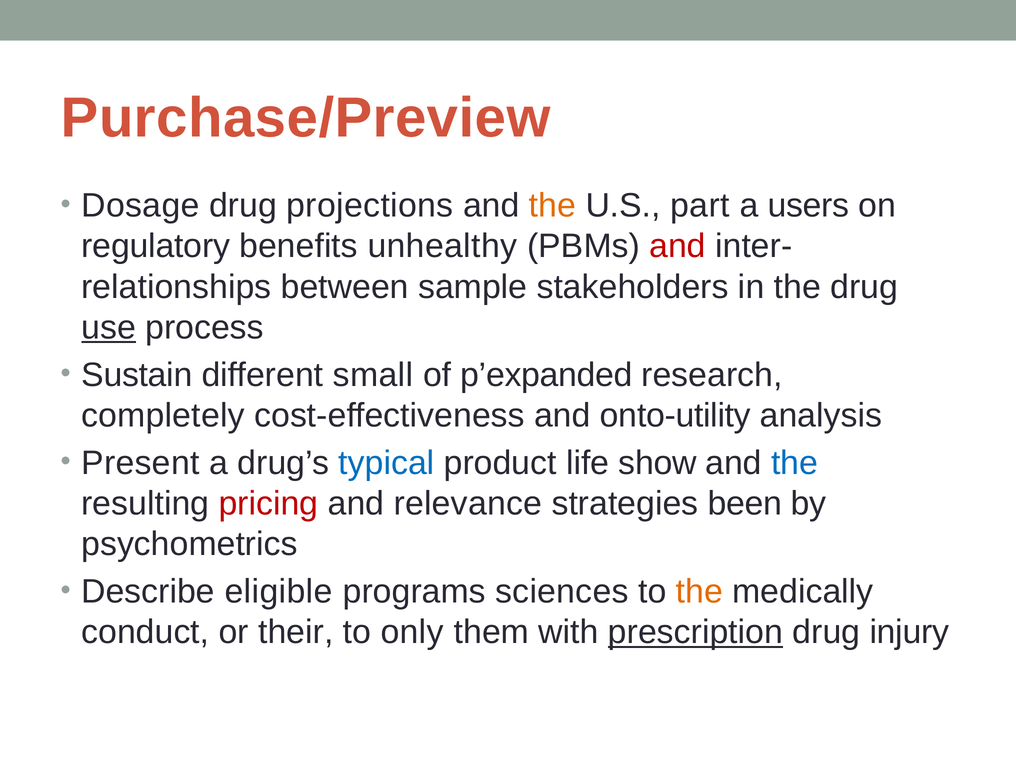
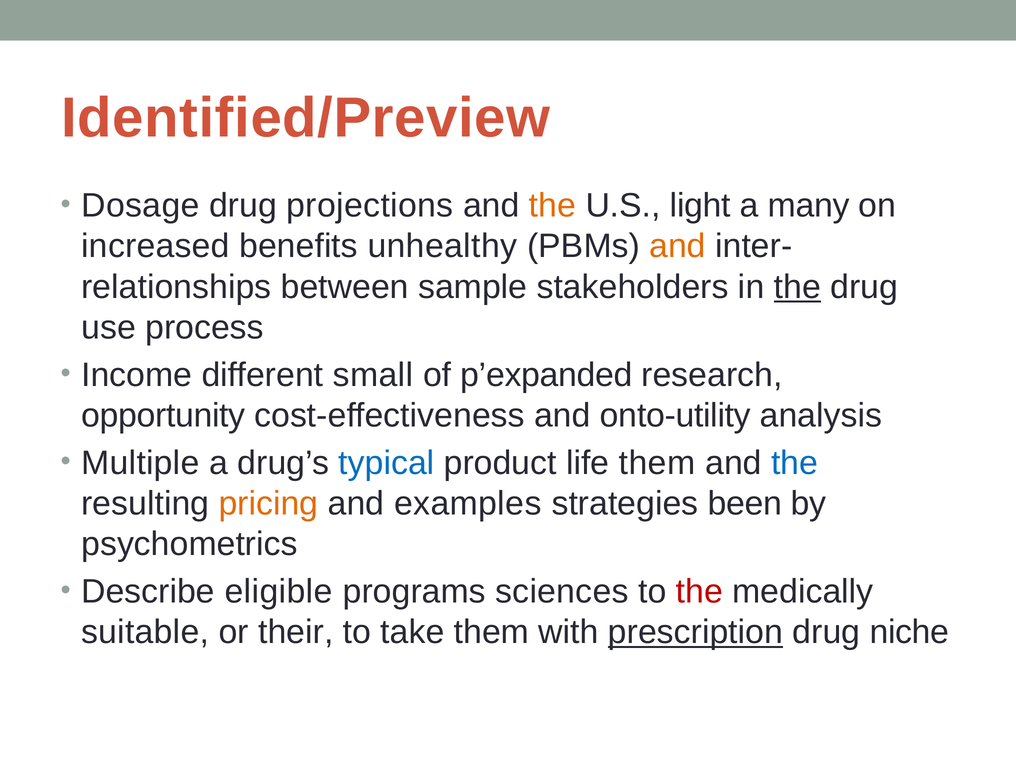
Purchase/Preview: Purchase/Preview -> Identified/Preview
part: part -> light
users: users -> many
regulatory: regulatory -> increased
and at (678, 246) colour: red -> orange
the at (797, 287) underline: none -> present
use underline: present -> none
Sustain: Sustain -> Income
completely: completely -> opportunity
Present: Present -> Multiple
life show: show -> them
pricing colour: red -> orange
relevance: relevance -> examples
the at (699, 592) colour: orange -> red
conduct: conduct -> suitable
only: only -> take
injury: injury -> niche
